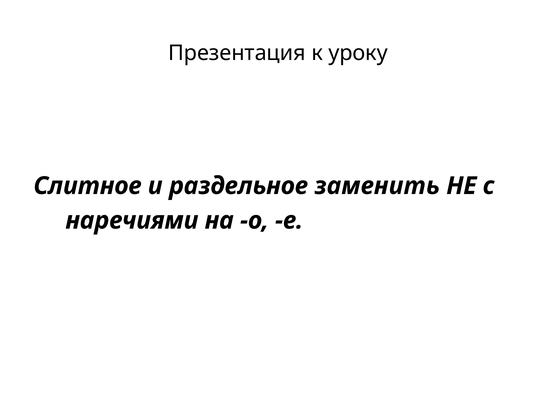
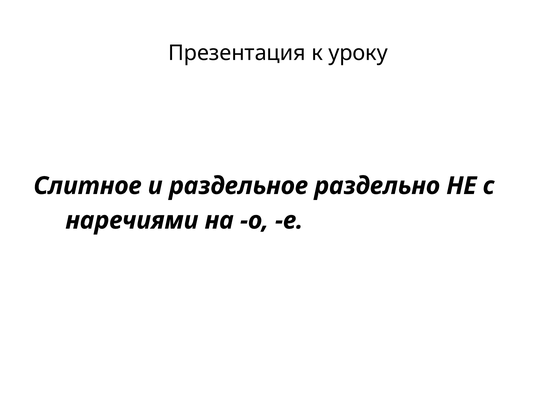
заменить: заменить -> раздельно
